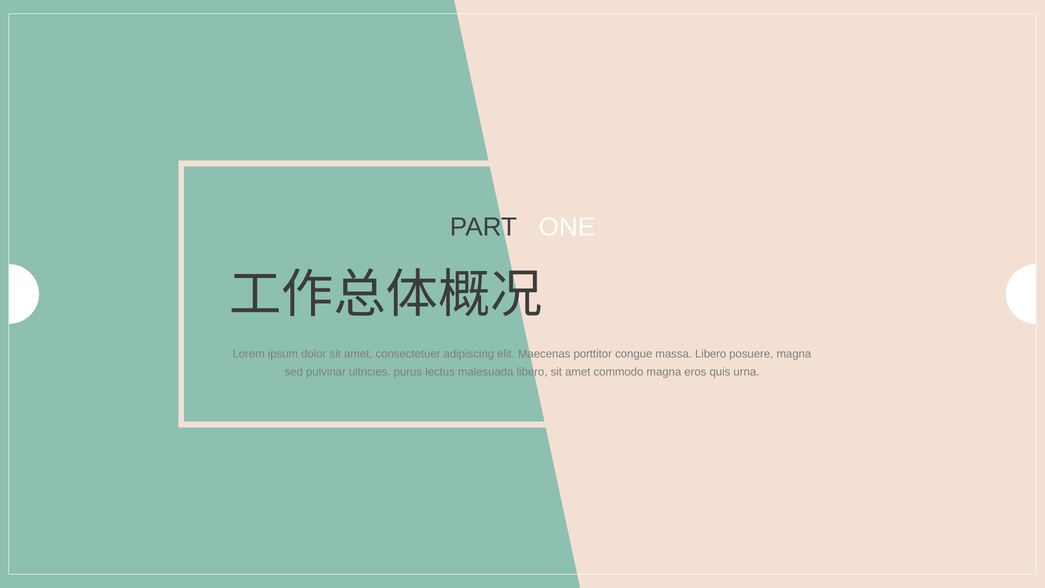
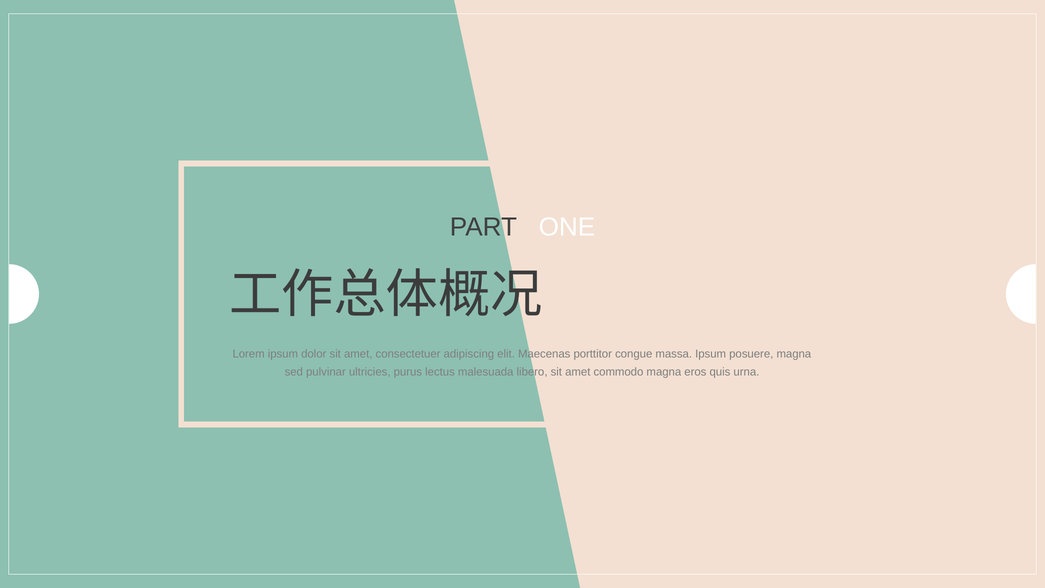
massa Libero: Libero -> Ipsum
